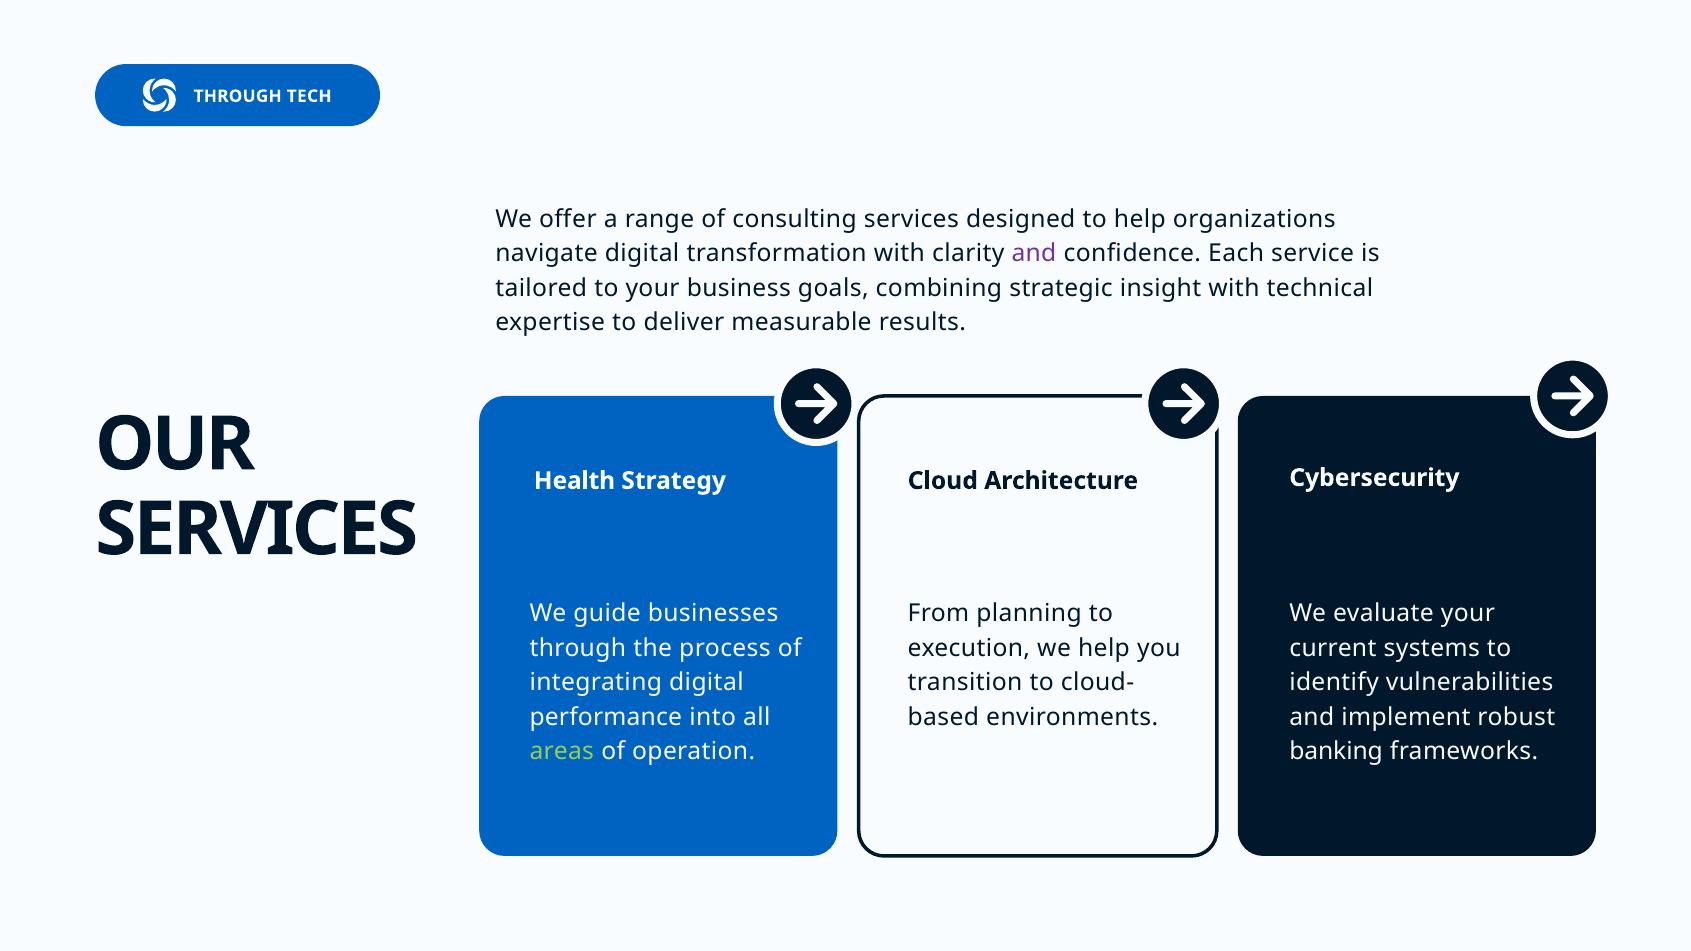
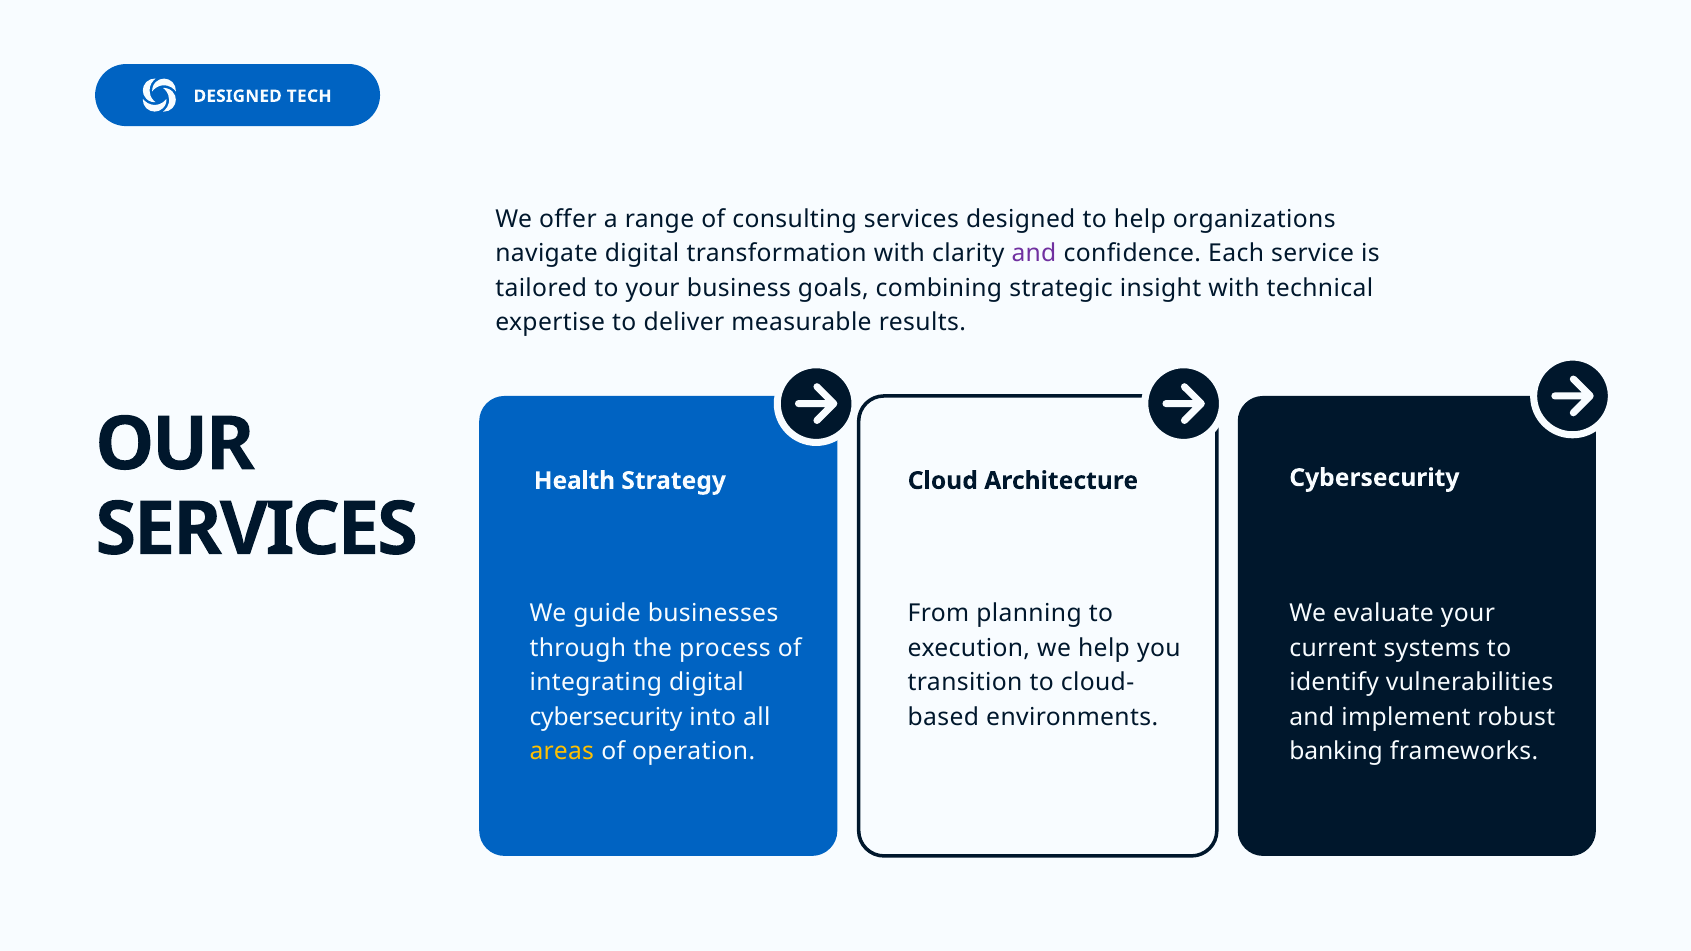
THROUGH at (238, 96): THROUGH -> DESIGNED
performance at (606, 717): performance -> cybersecurity
areas colour: light green -> yellow
